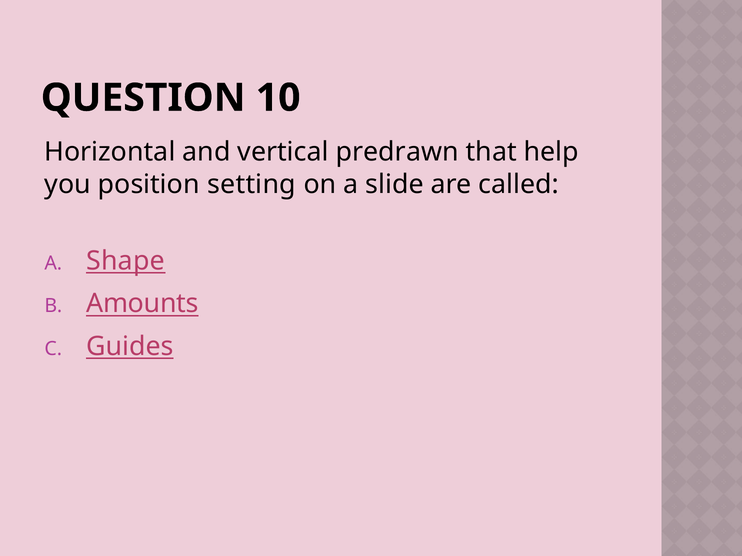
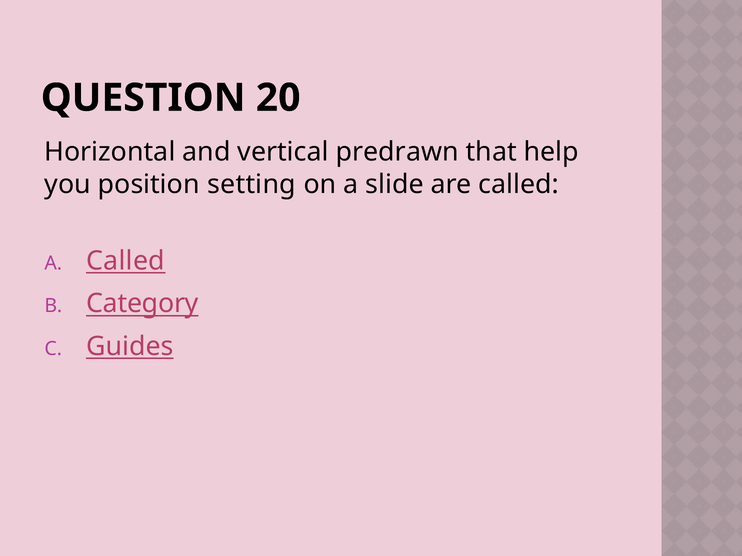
10: 10 -> 20
A Shape: Shape -> Called
Amounts: Amounts -> Category
